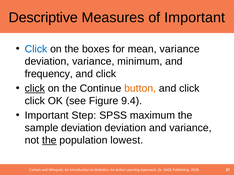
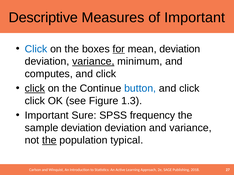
for underline: none -> present
mean variance: variance -> deviation
variance at (93, 62) underline: none -> present
frequency: frequency -> computes
button colour: orange -> blue
9.4: 9.4 -> 1.3
Step: Step -> Sure
maximum: maximum -> frequency
lowest: lowest -> typical
